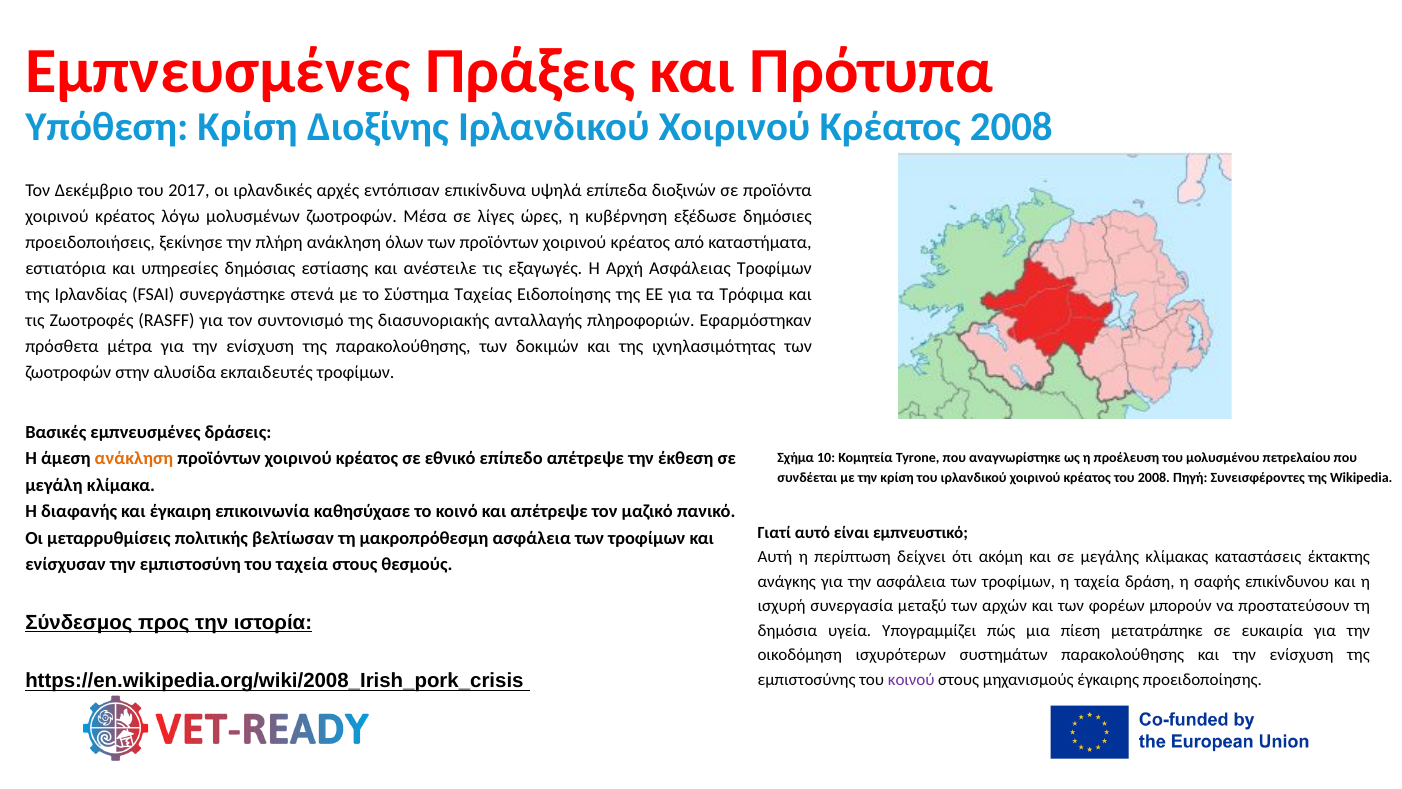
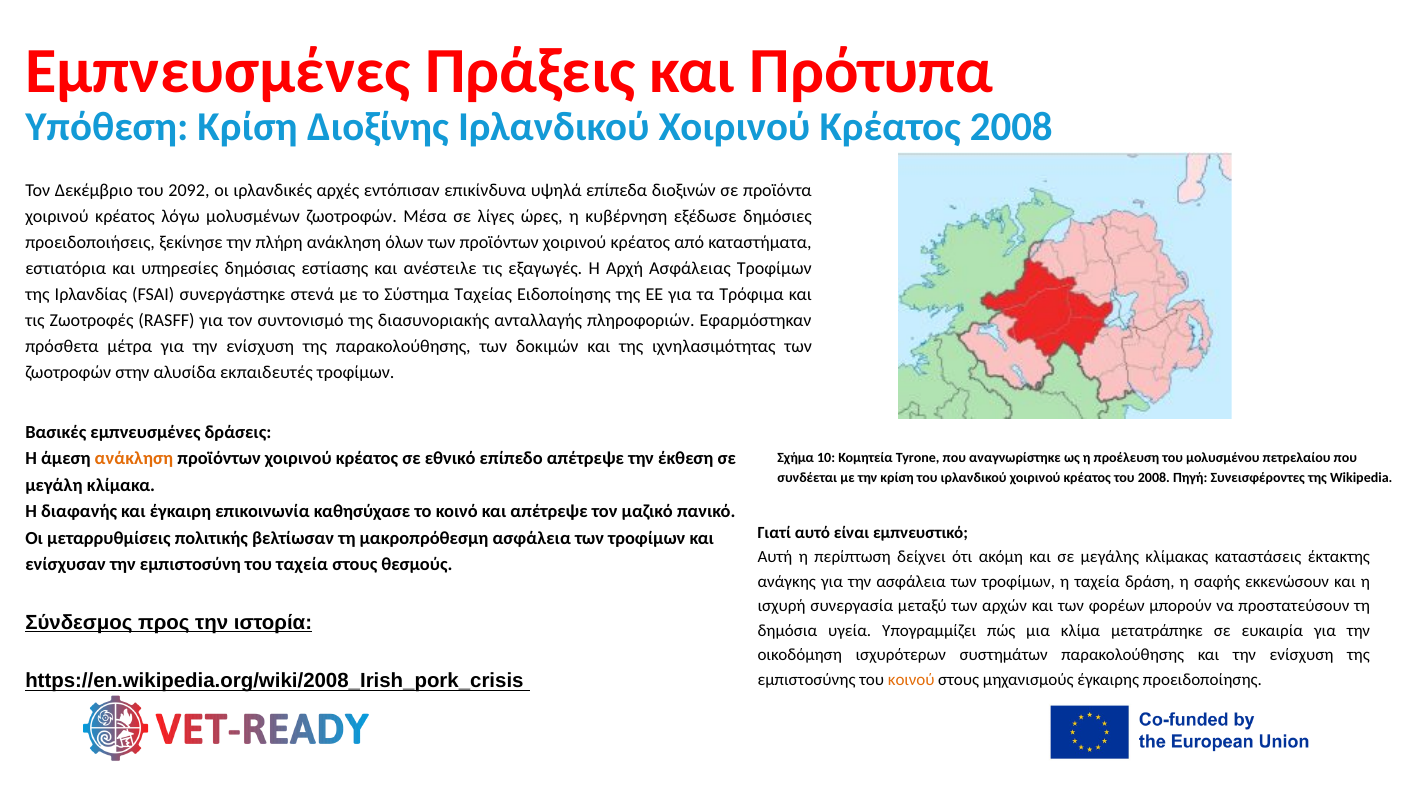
2017: 2017 -> 2092
επικίνδυνου: επικίνδυνου -> εκκενώσουν
πίεση: πίεση -> κλίμα
κοινού colour: purple -> orange
